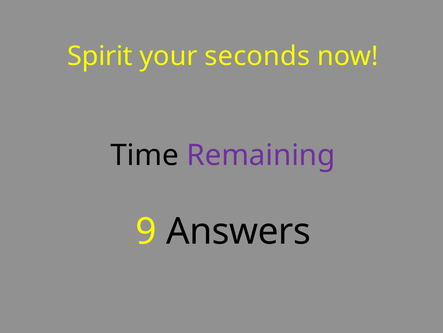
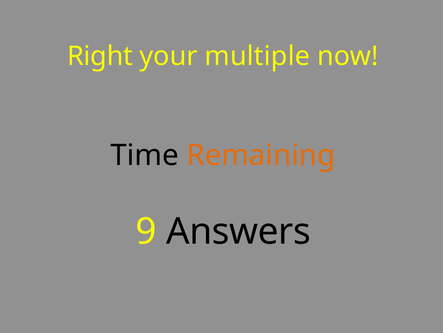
Spirit: Spirit -> Right
seconds: seconds -> multiple
Remaining colour: purple -> orange
